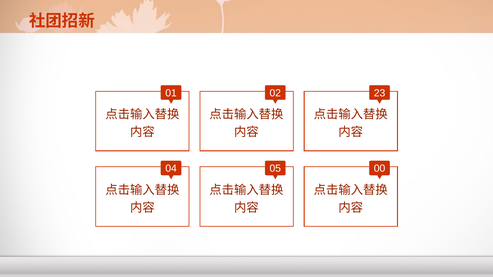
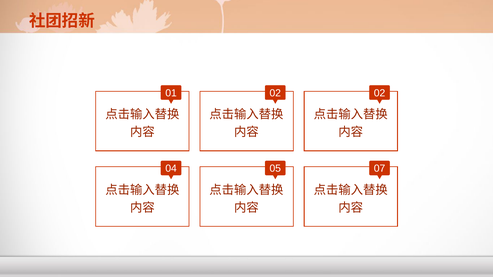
02 23: 23 -> 02
00: 00 -> 07
